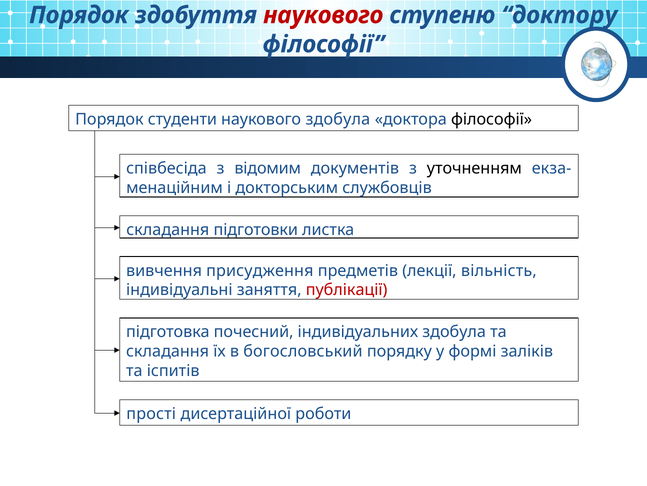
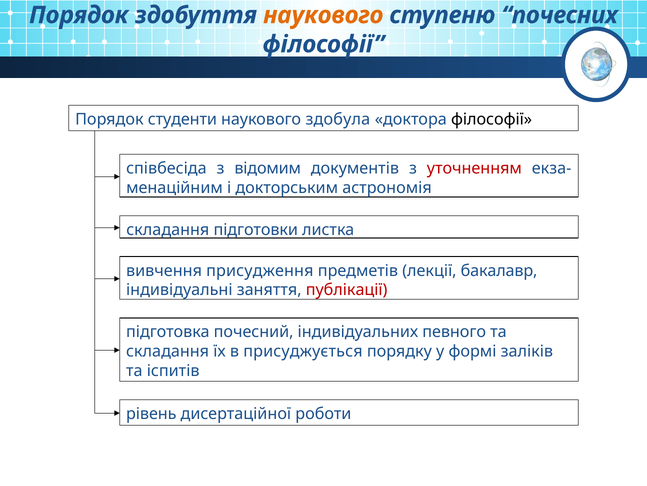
наукового at (323, 15) colour: red -> orange
доктору: доктору -> почесних
уточненням colour: black -> red
службовців: службовців -> астрономія
вільність: вільність -> бакалавр
індивідуальних здобула: здобула -> певного
богословський: богословський -> присуджується
прості: прості -> рівень
